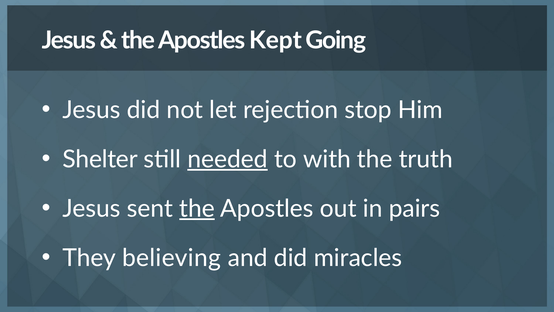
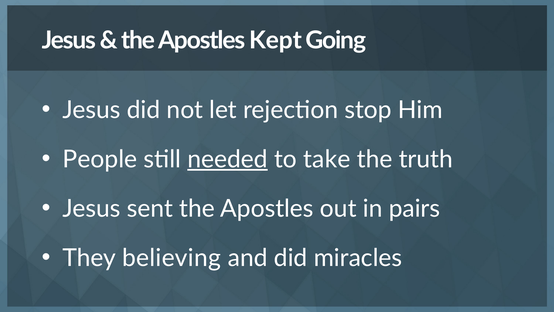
Shelter: Shelter -> People
with: with -> take
the at (197, 208) underline: present -> none
